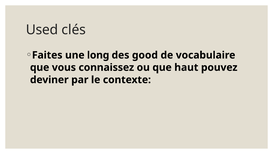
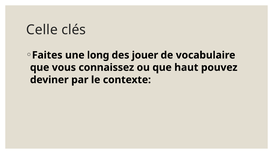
Used: Used -> Celle
good: good -> jouer
